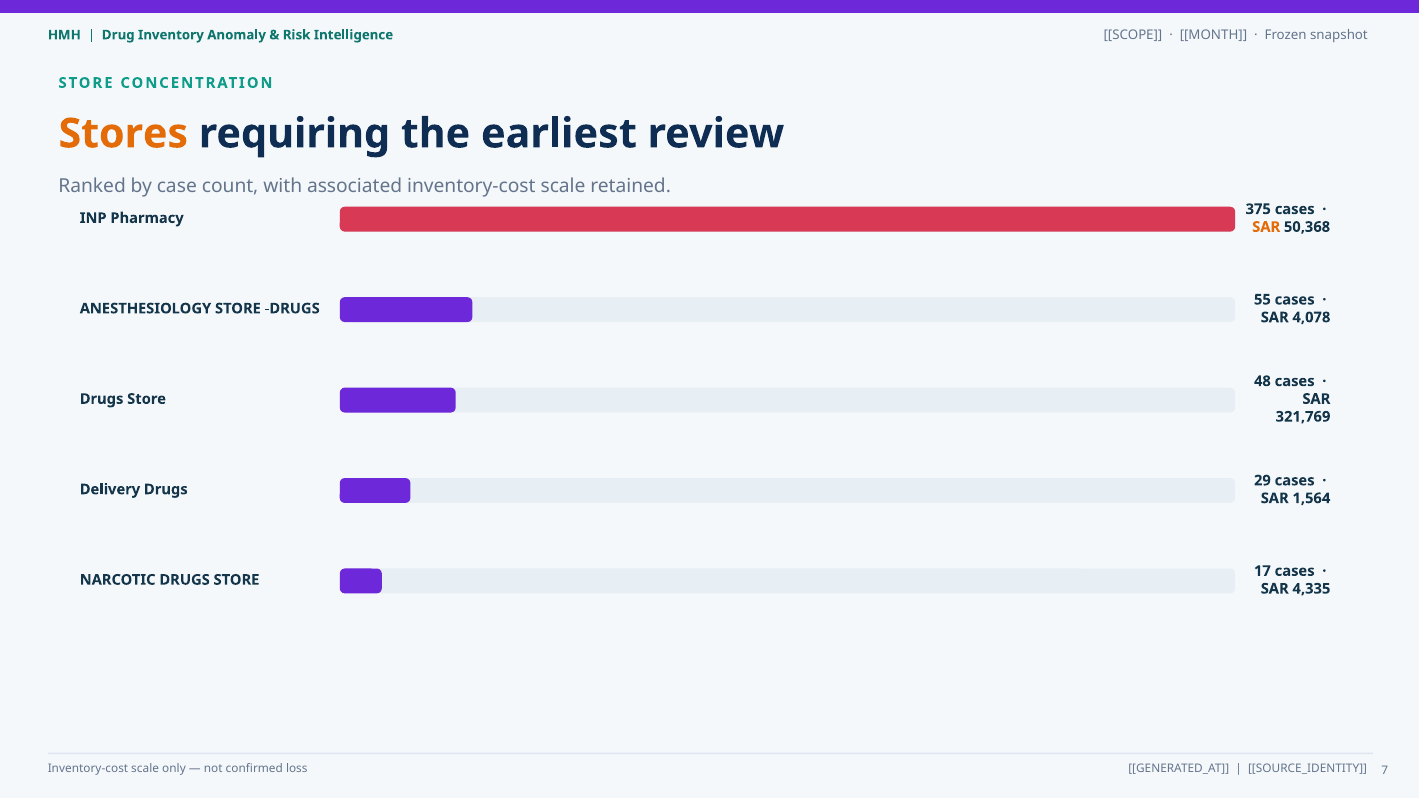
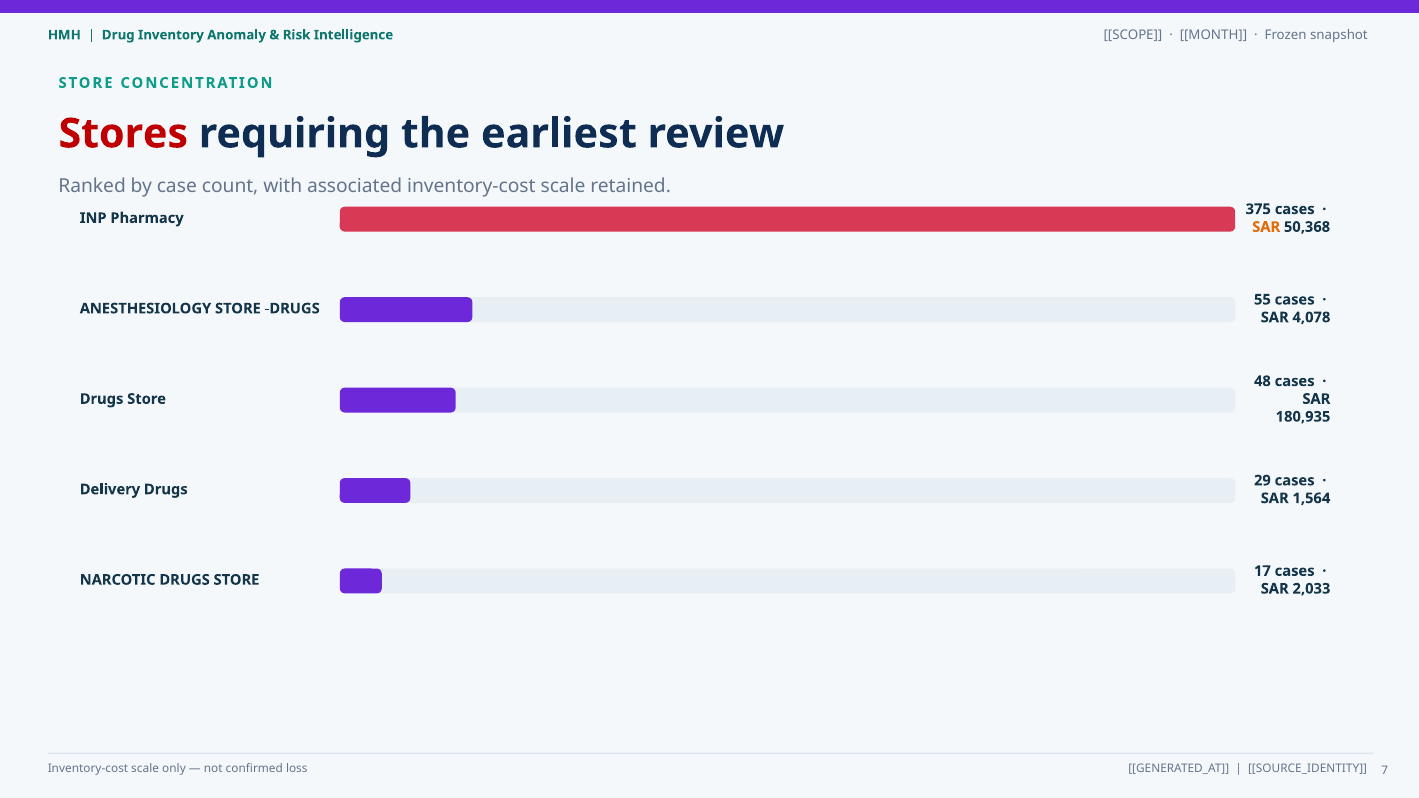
Stores colour: orange -> red
321,769: 321,769 -> 180,935
4,335: 4,335 -> 2,033
